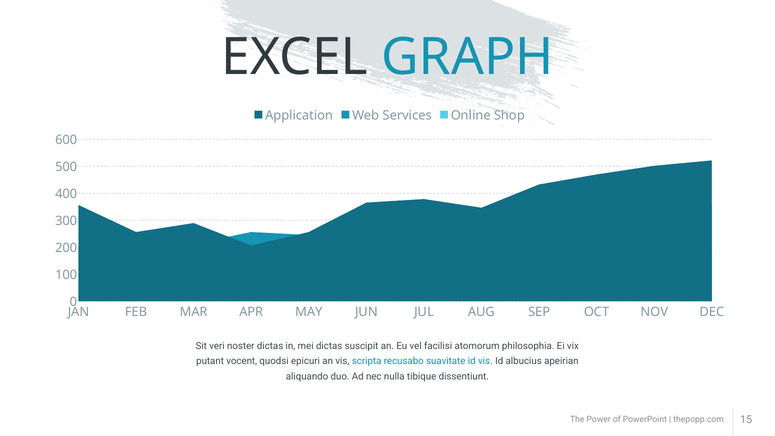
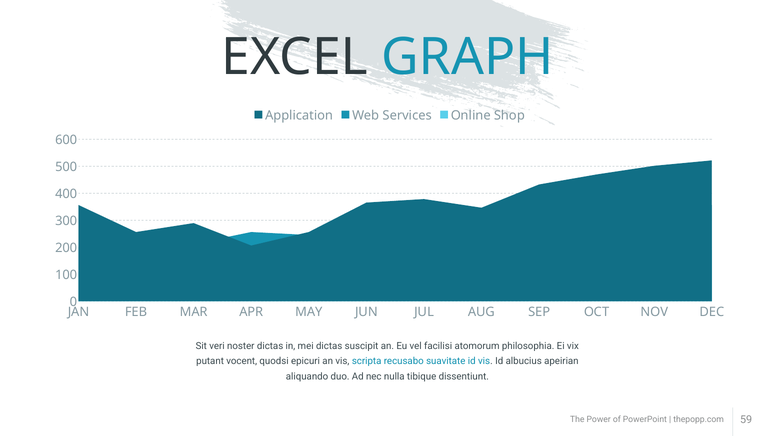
15: 15 -> 59
